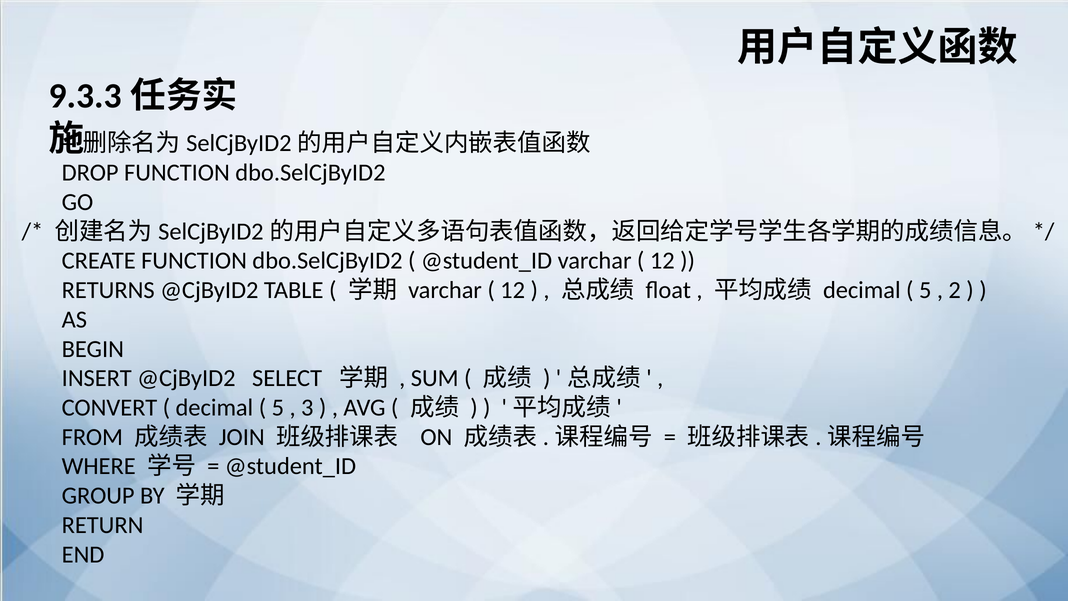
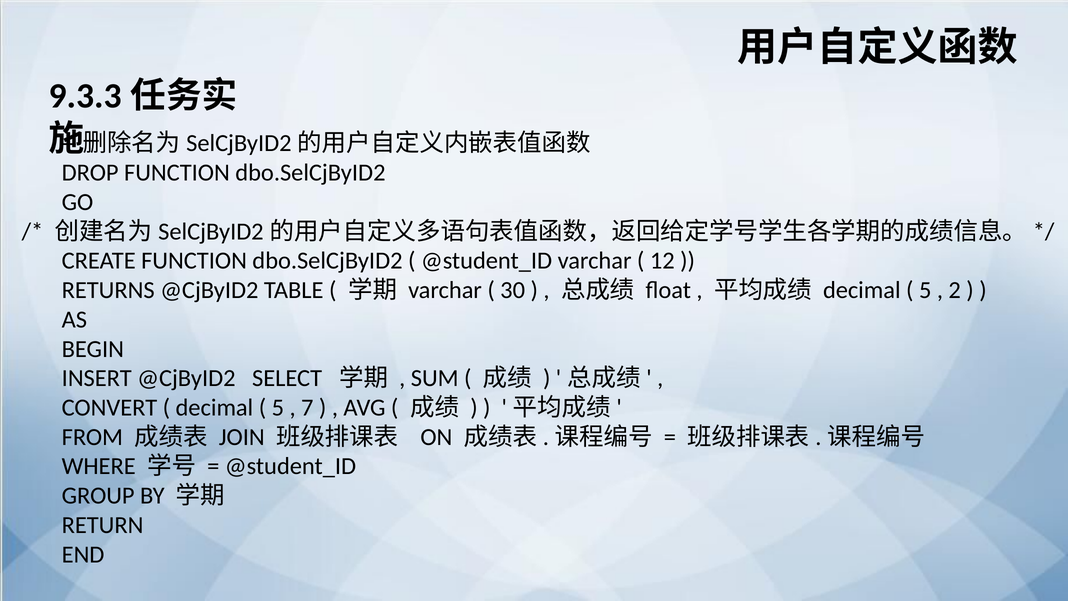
12 at (513, 290): 12 -> 30
3: 3 -> 7
